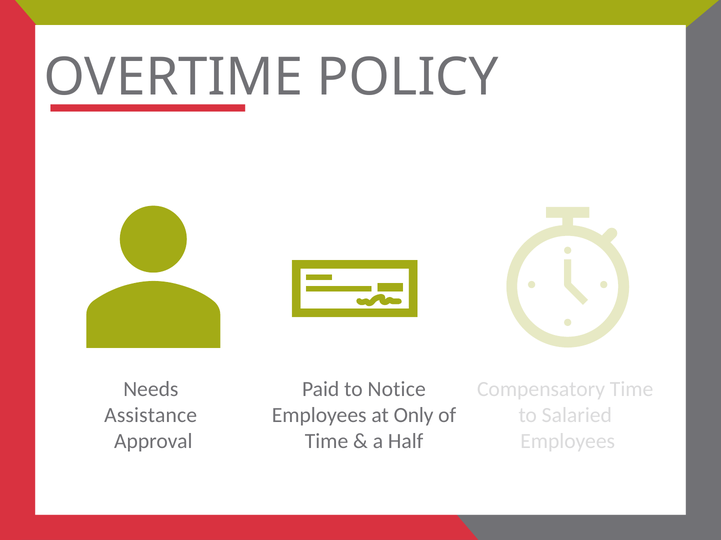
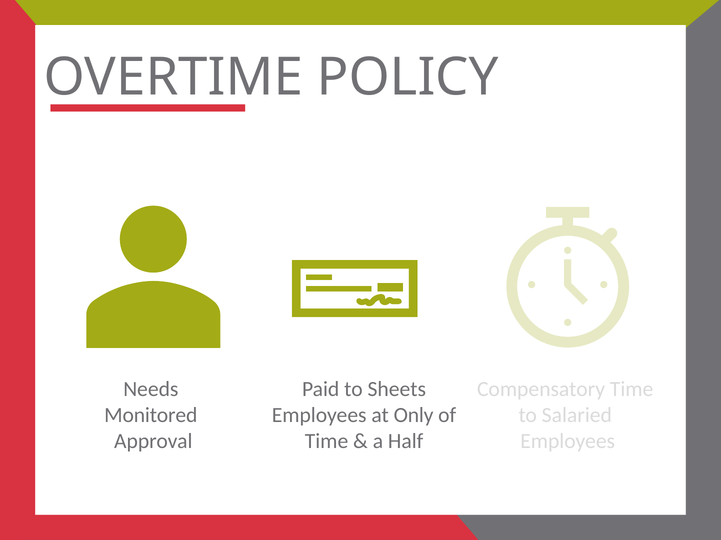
Notice: Notice -> Sheets
Assistance: Assistance -> Monitored
